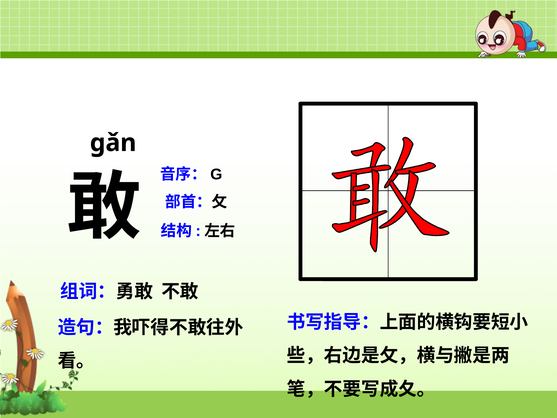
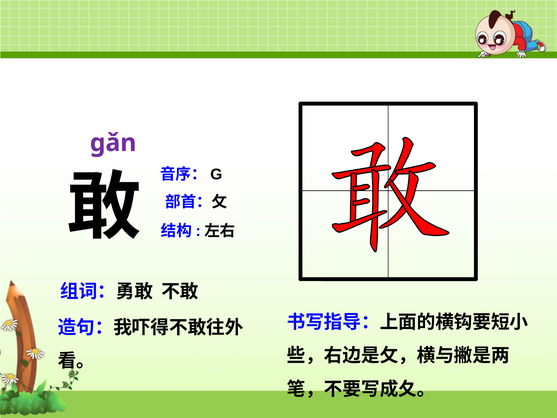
gǎn colour: black -> purple
